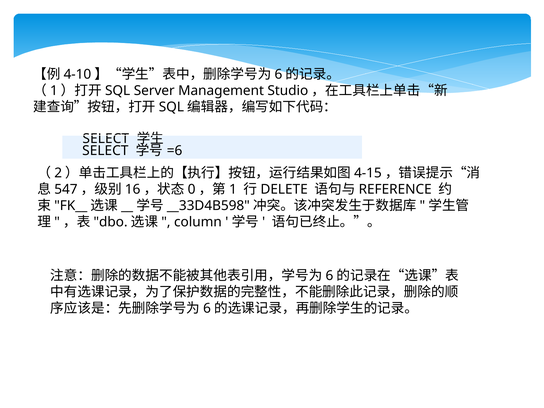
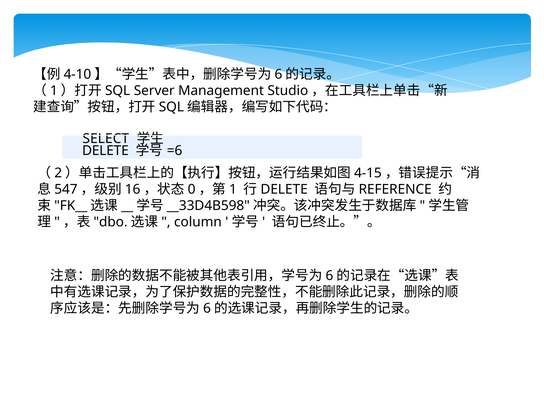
SELECT at (105, 151): SELECT -> DELETE
